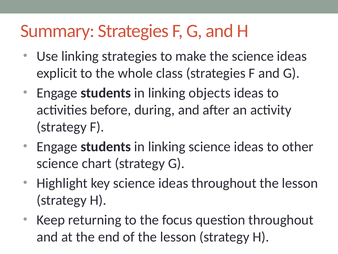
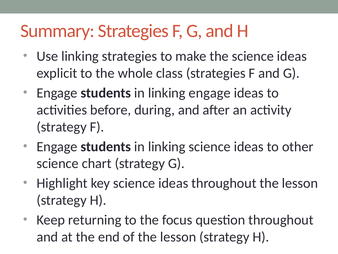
linking objects: objects -> engage
